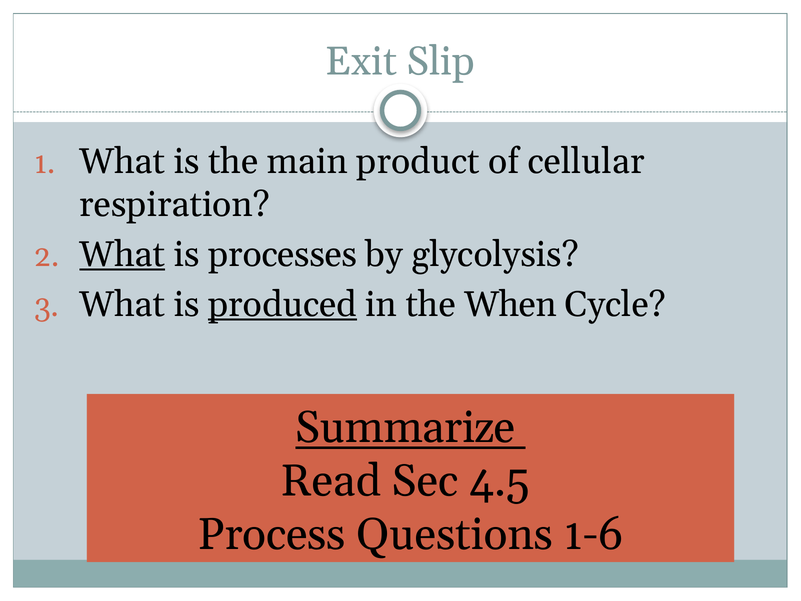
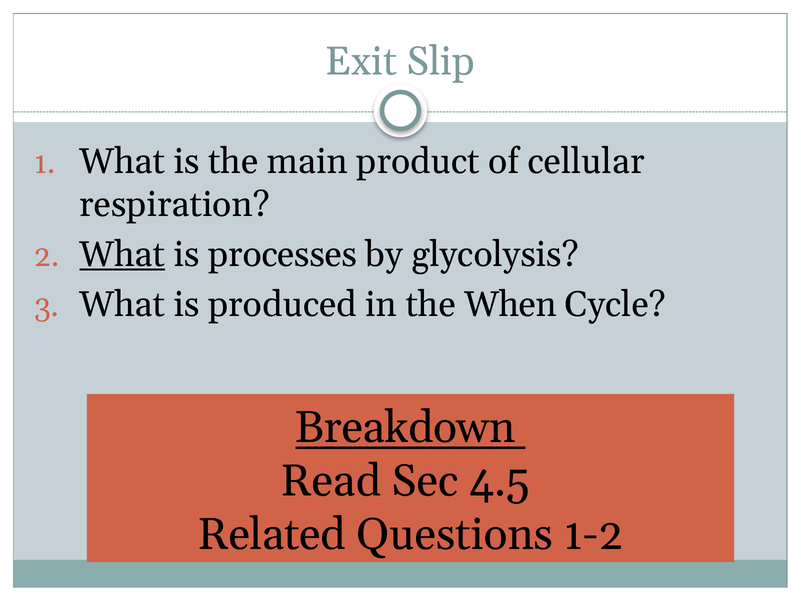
produced underline: present -> none
Summarize: Summarize -> Breakdown
Process: Process -> Related
1-6: 1-6 -> 1-2
